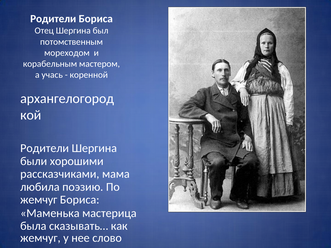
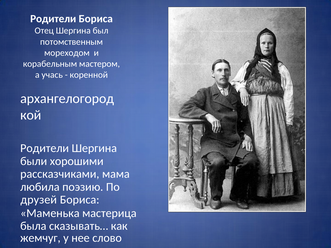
жемчуг at (39, 200): жемчуг -> друзей
